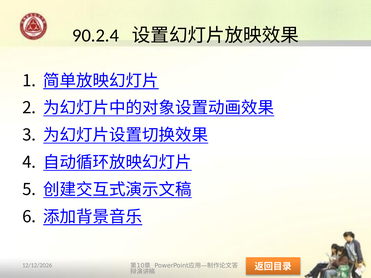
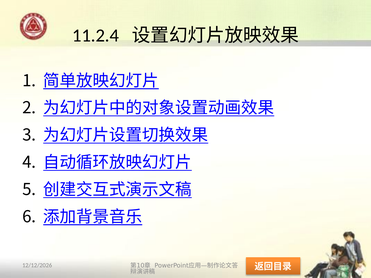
90.2.4: 90.2.4 -> 11.2.4
